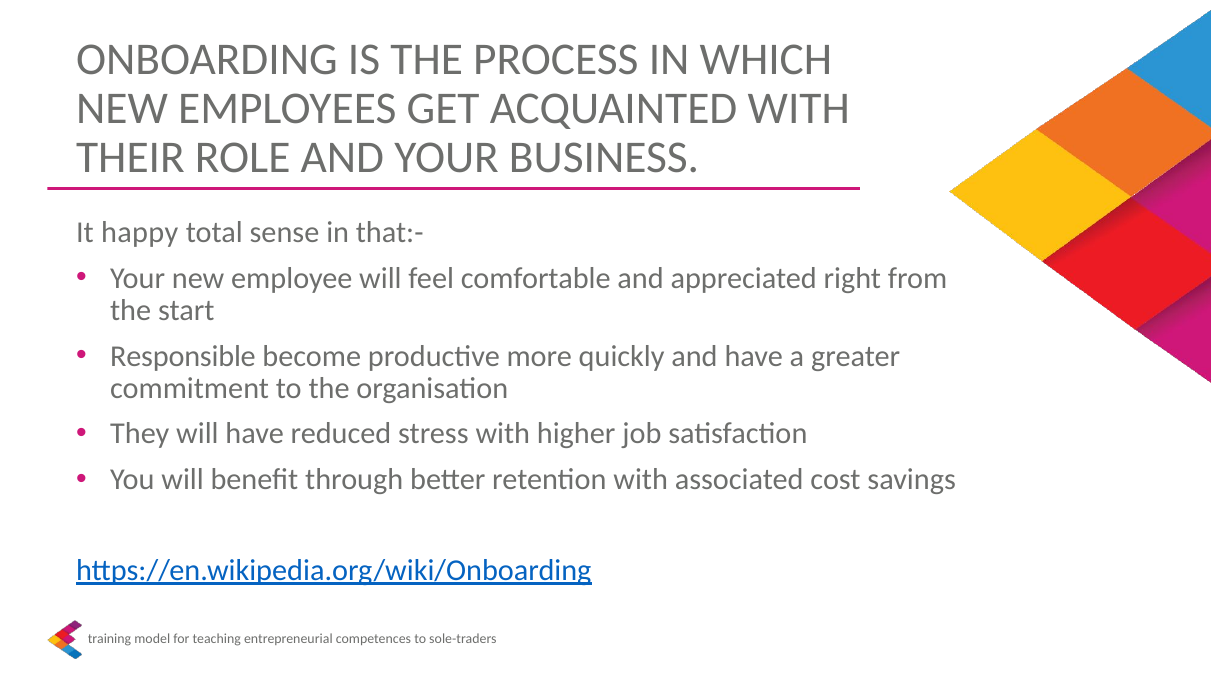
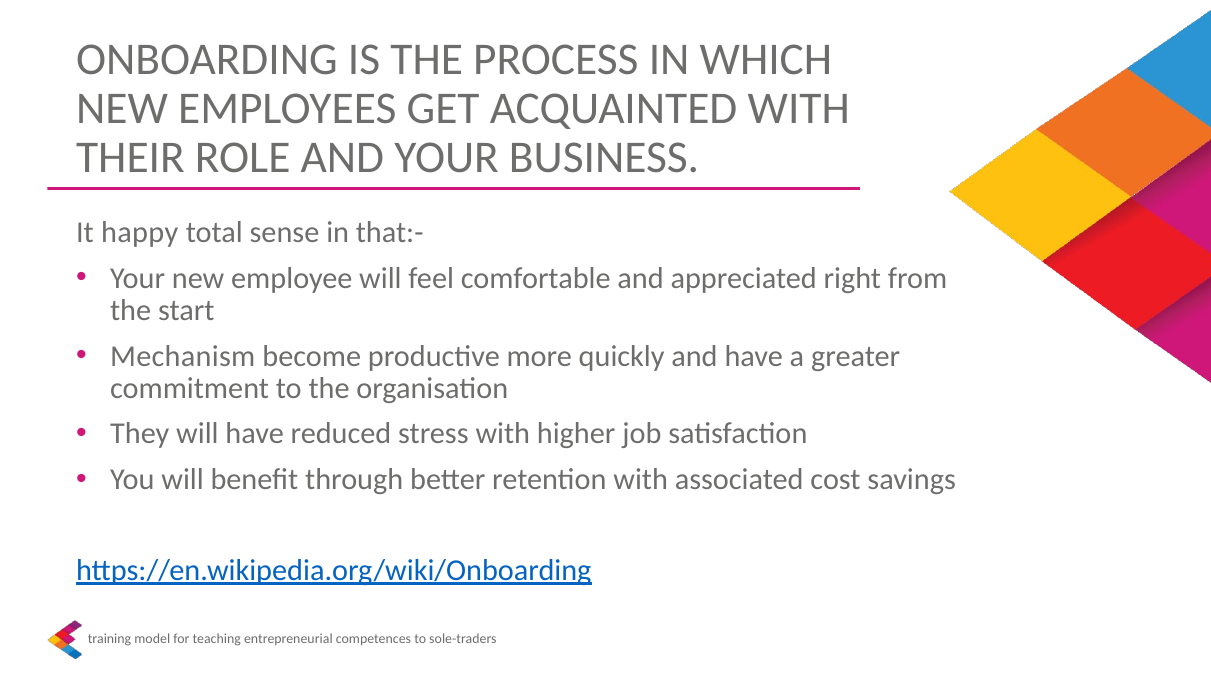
Responsible: Responsible -> Mechanism
